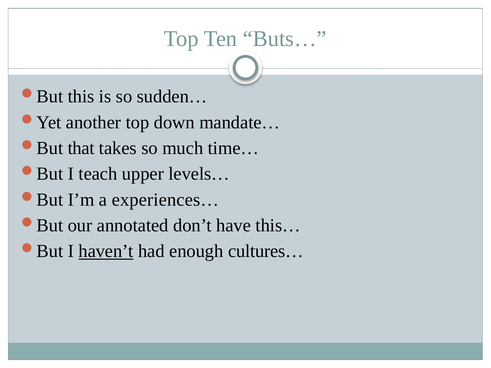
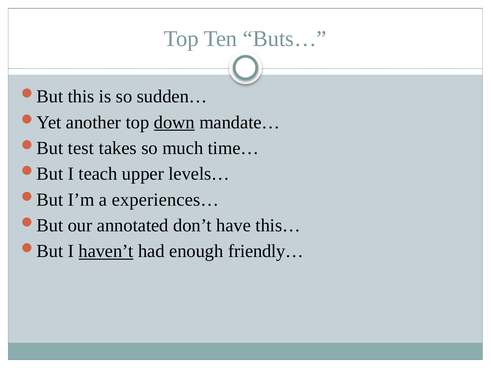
down underline: none -> present
that: that -> test
cultures…: cultures… -> friendly…
